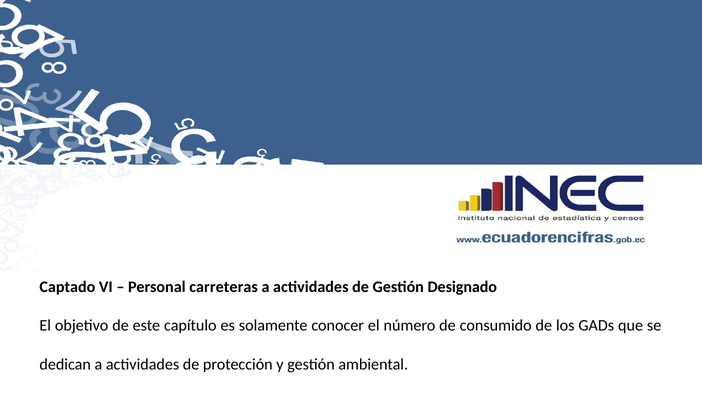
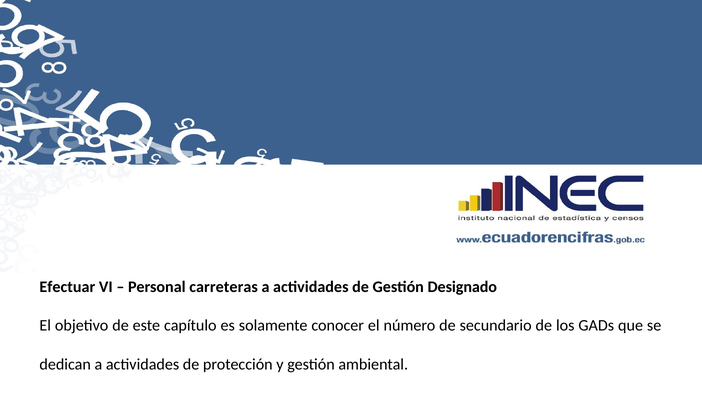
Captado: Captado -> Efectuar
consumido: consumido -> secundario
